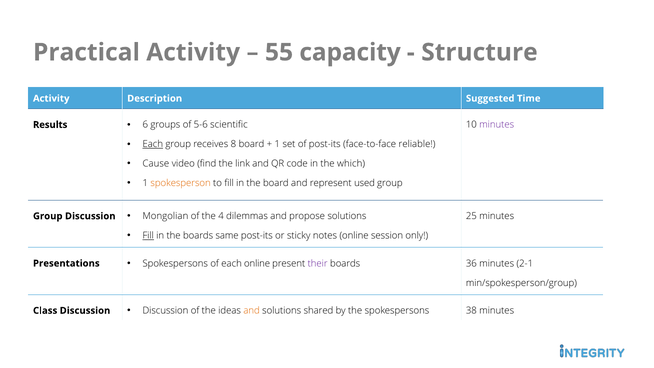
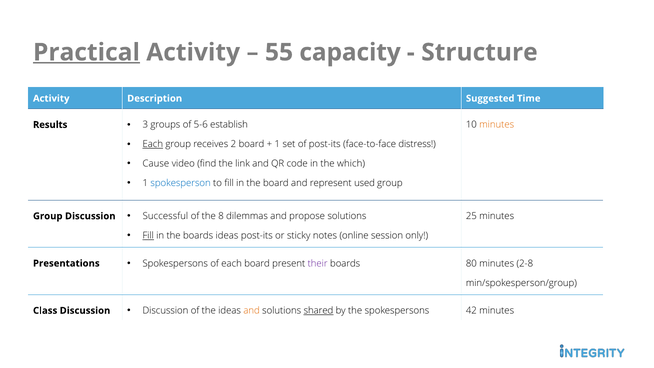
Practical underline: none -> present
6: 6 -> 3
scientific: scientific -> establish
minutes at (497, 125) colour: purple -> orange
8: 8 -> 2
reliable: reliable -> distress
spokesperson colour: orange -> blue
Mongolian: Mongolian -> Successful
4: 4 -> 8
boards same: same -> ideas
each online: online -> board
36: 36 -> 80
2-1: 2-1 -> 2-8
shared underline: none -> present
38: 38 -> 42
